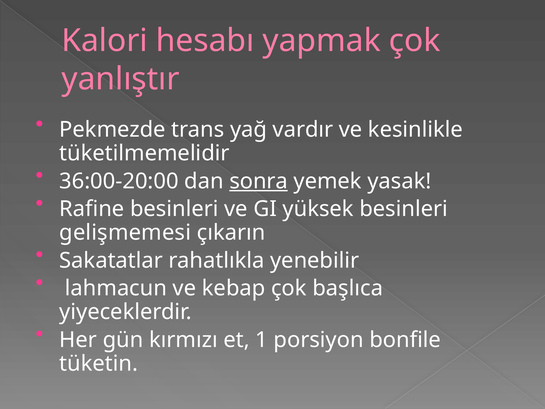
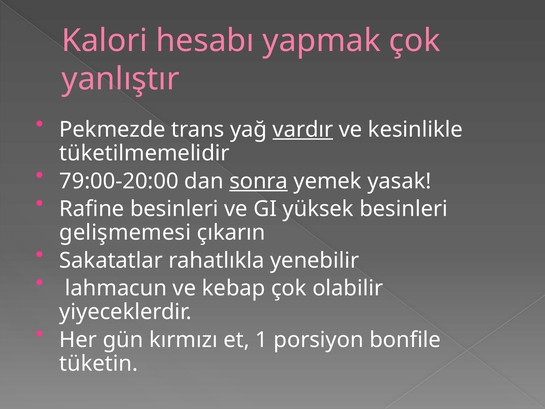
vardır underline: none -> present
36:00-20:00: 36:00-20:00 -> 79:00-20:00
başlıca: başlıca -> olabilir
